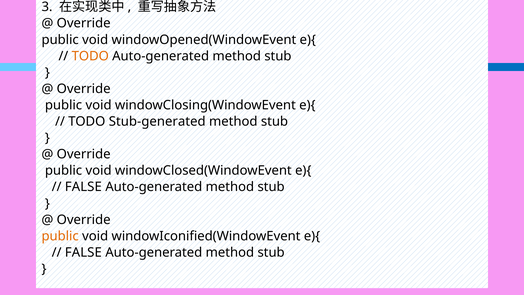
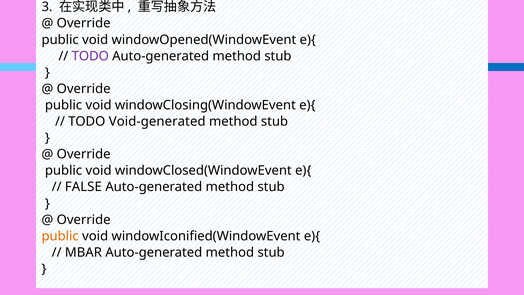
TODO at (90, 56) colour: orange -> purple
Stub-generated: Stub-generated -> Void-generated
FALSE at (83, 252): FALSE -> MBAR
